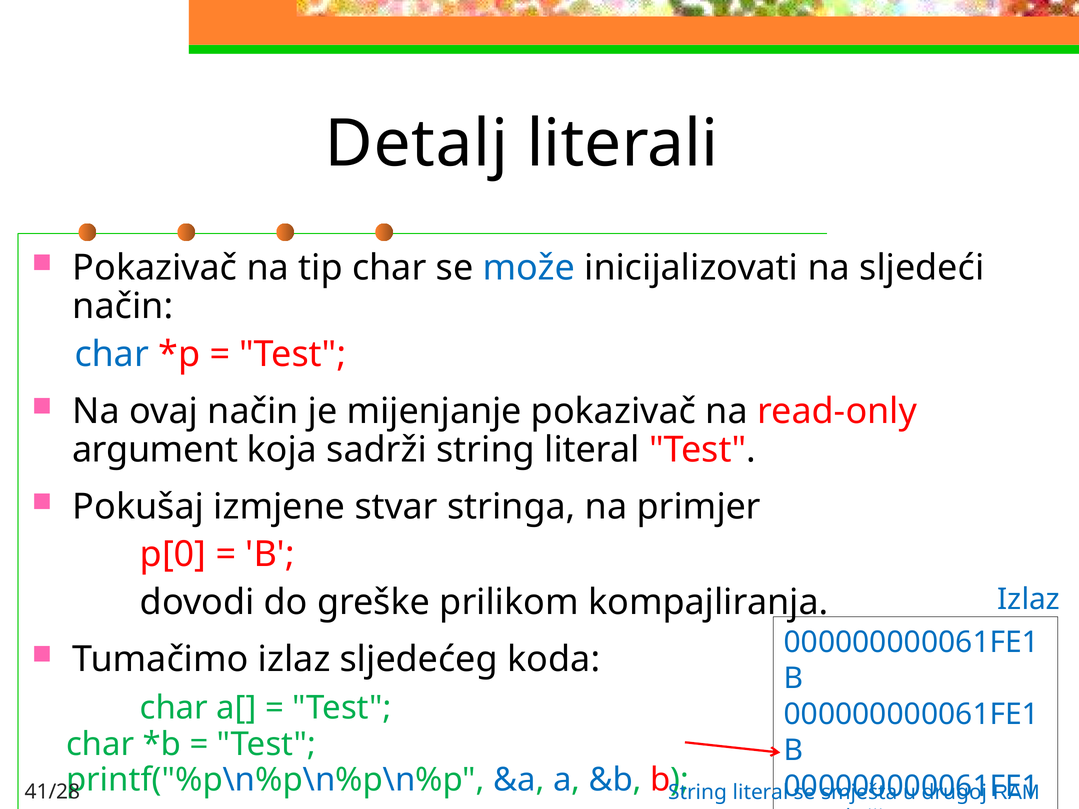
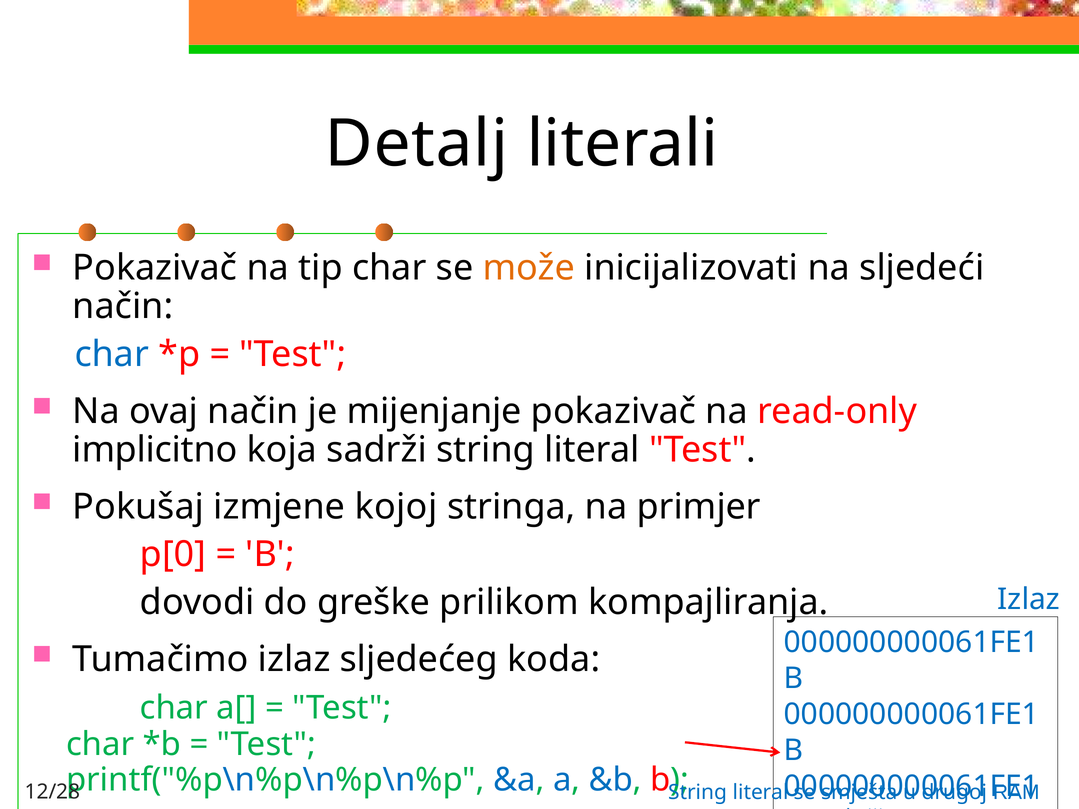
može colour: blue -> orange
argument: argument -> implicitno
stvar: stvar -> kojoj
41/28: 41/28 -> 12/28
